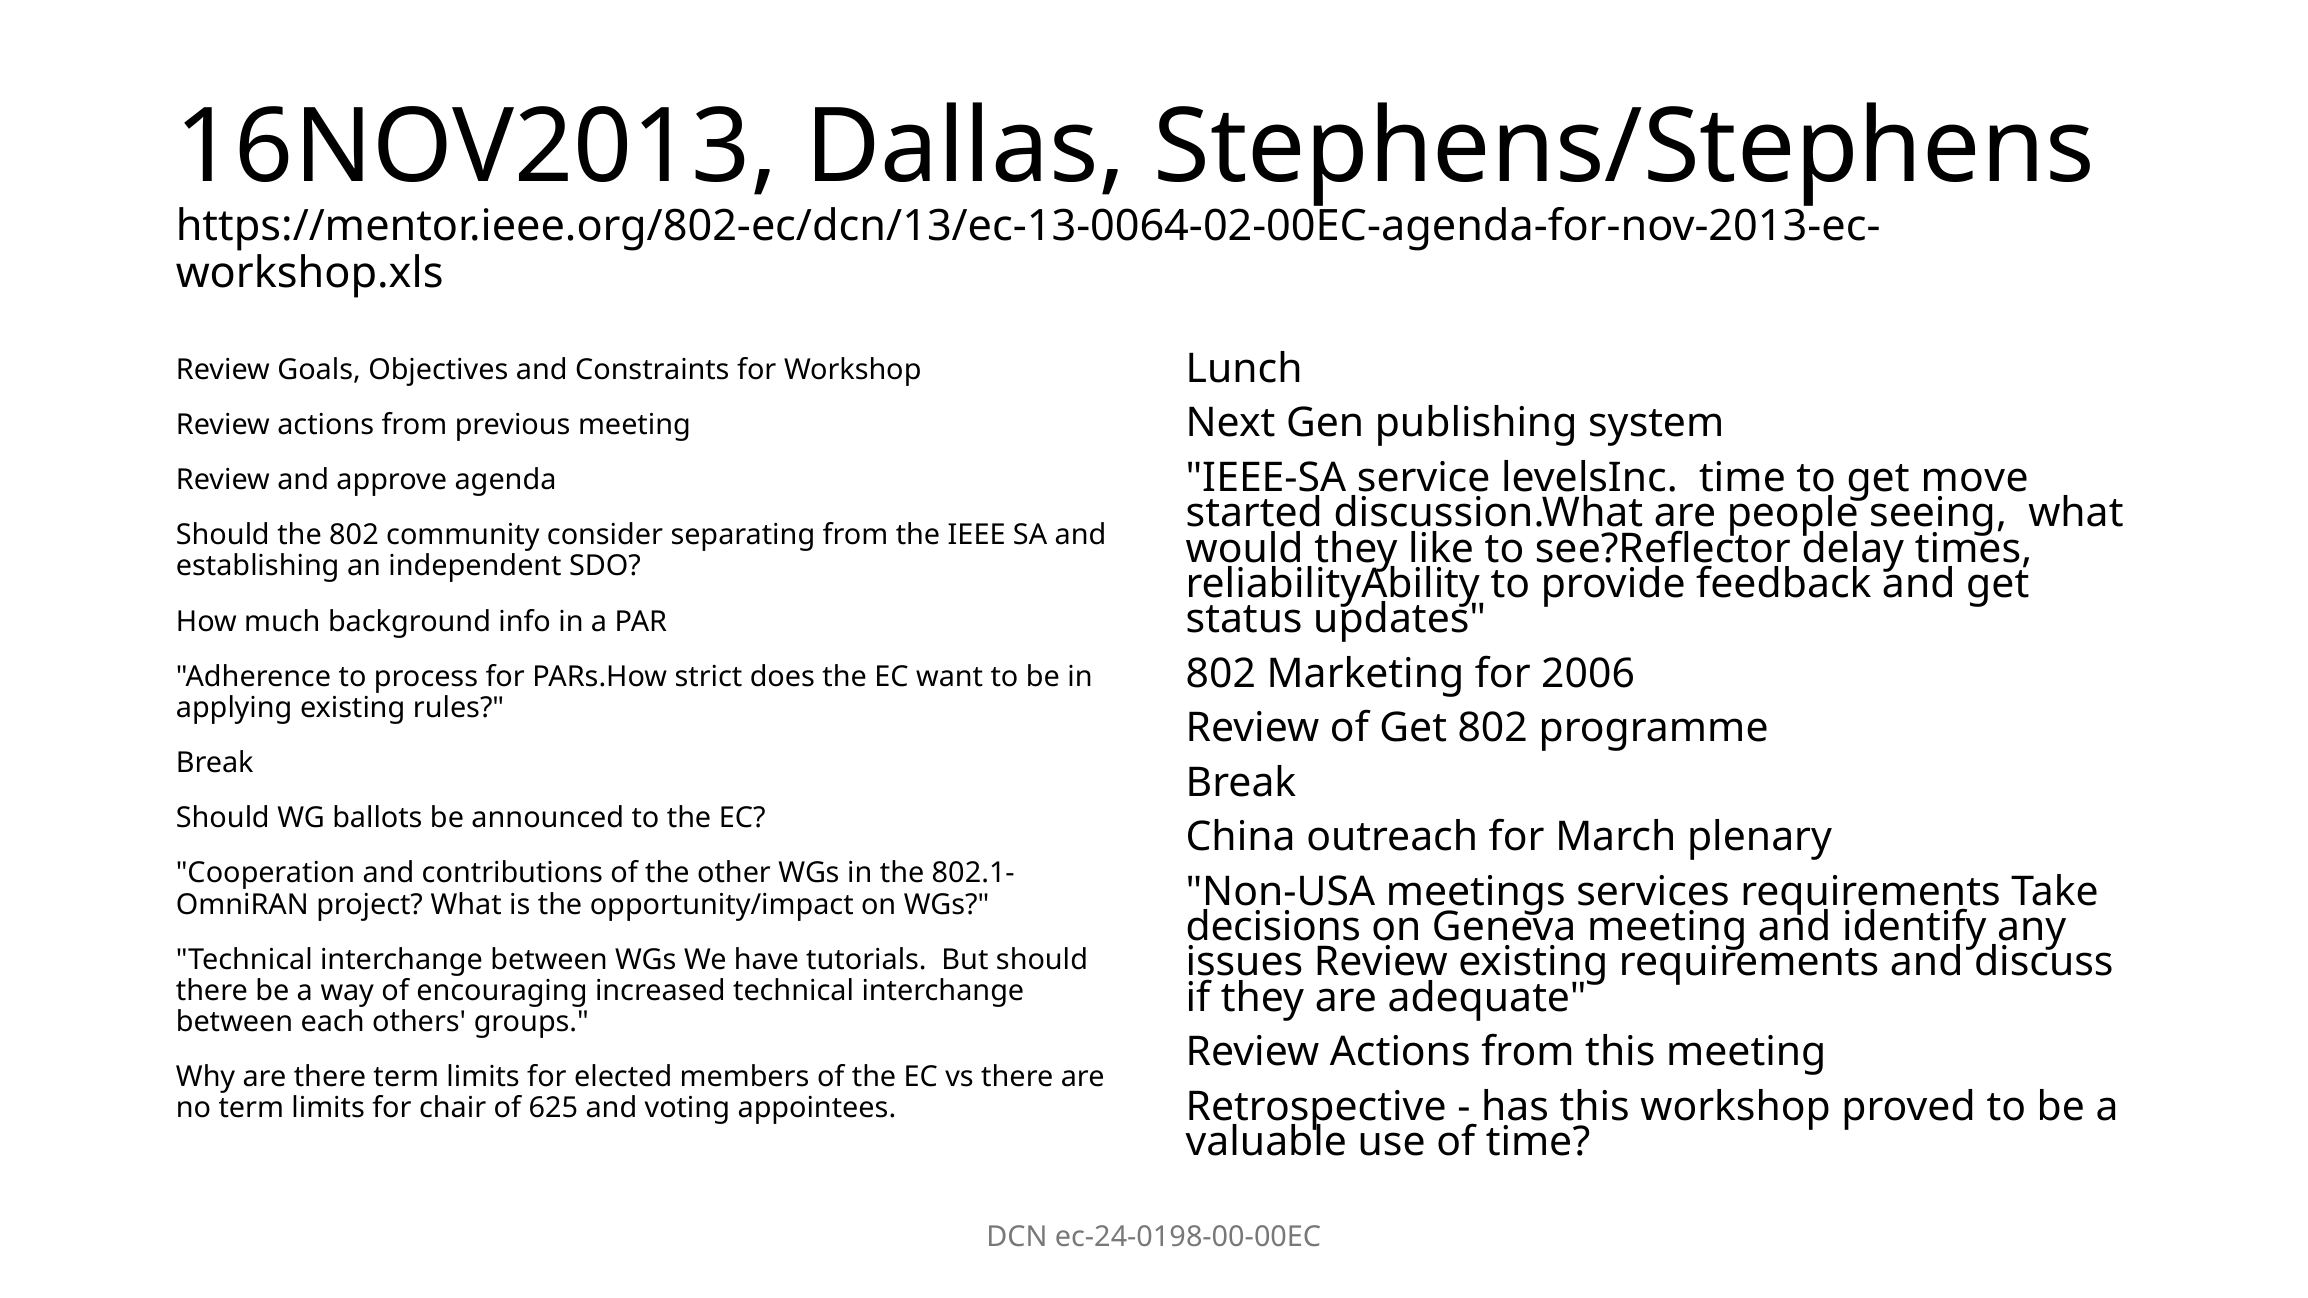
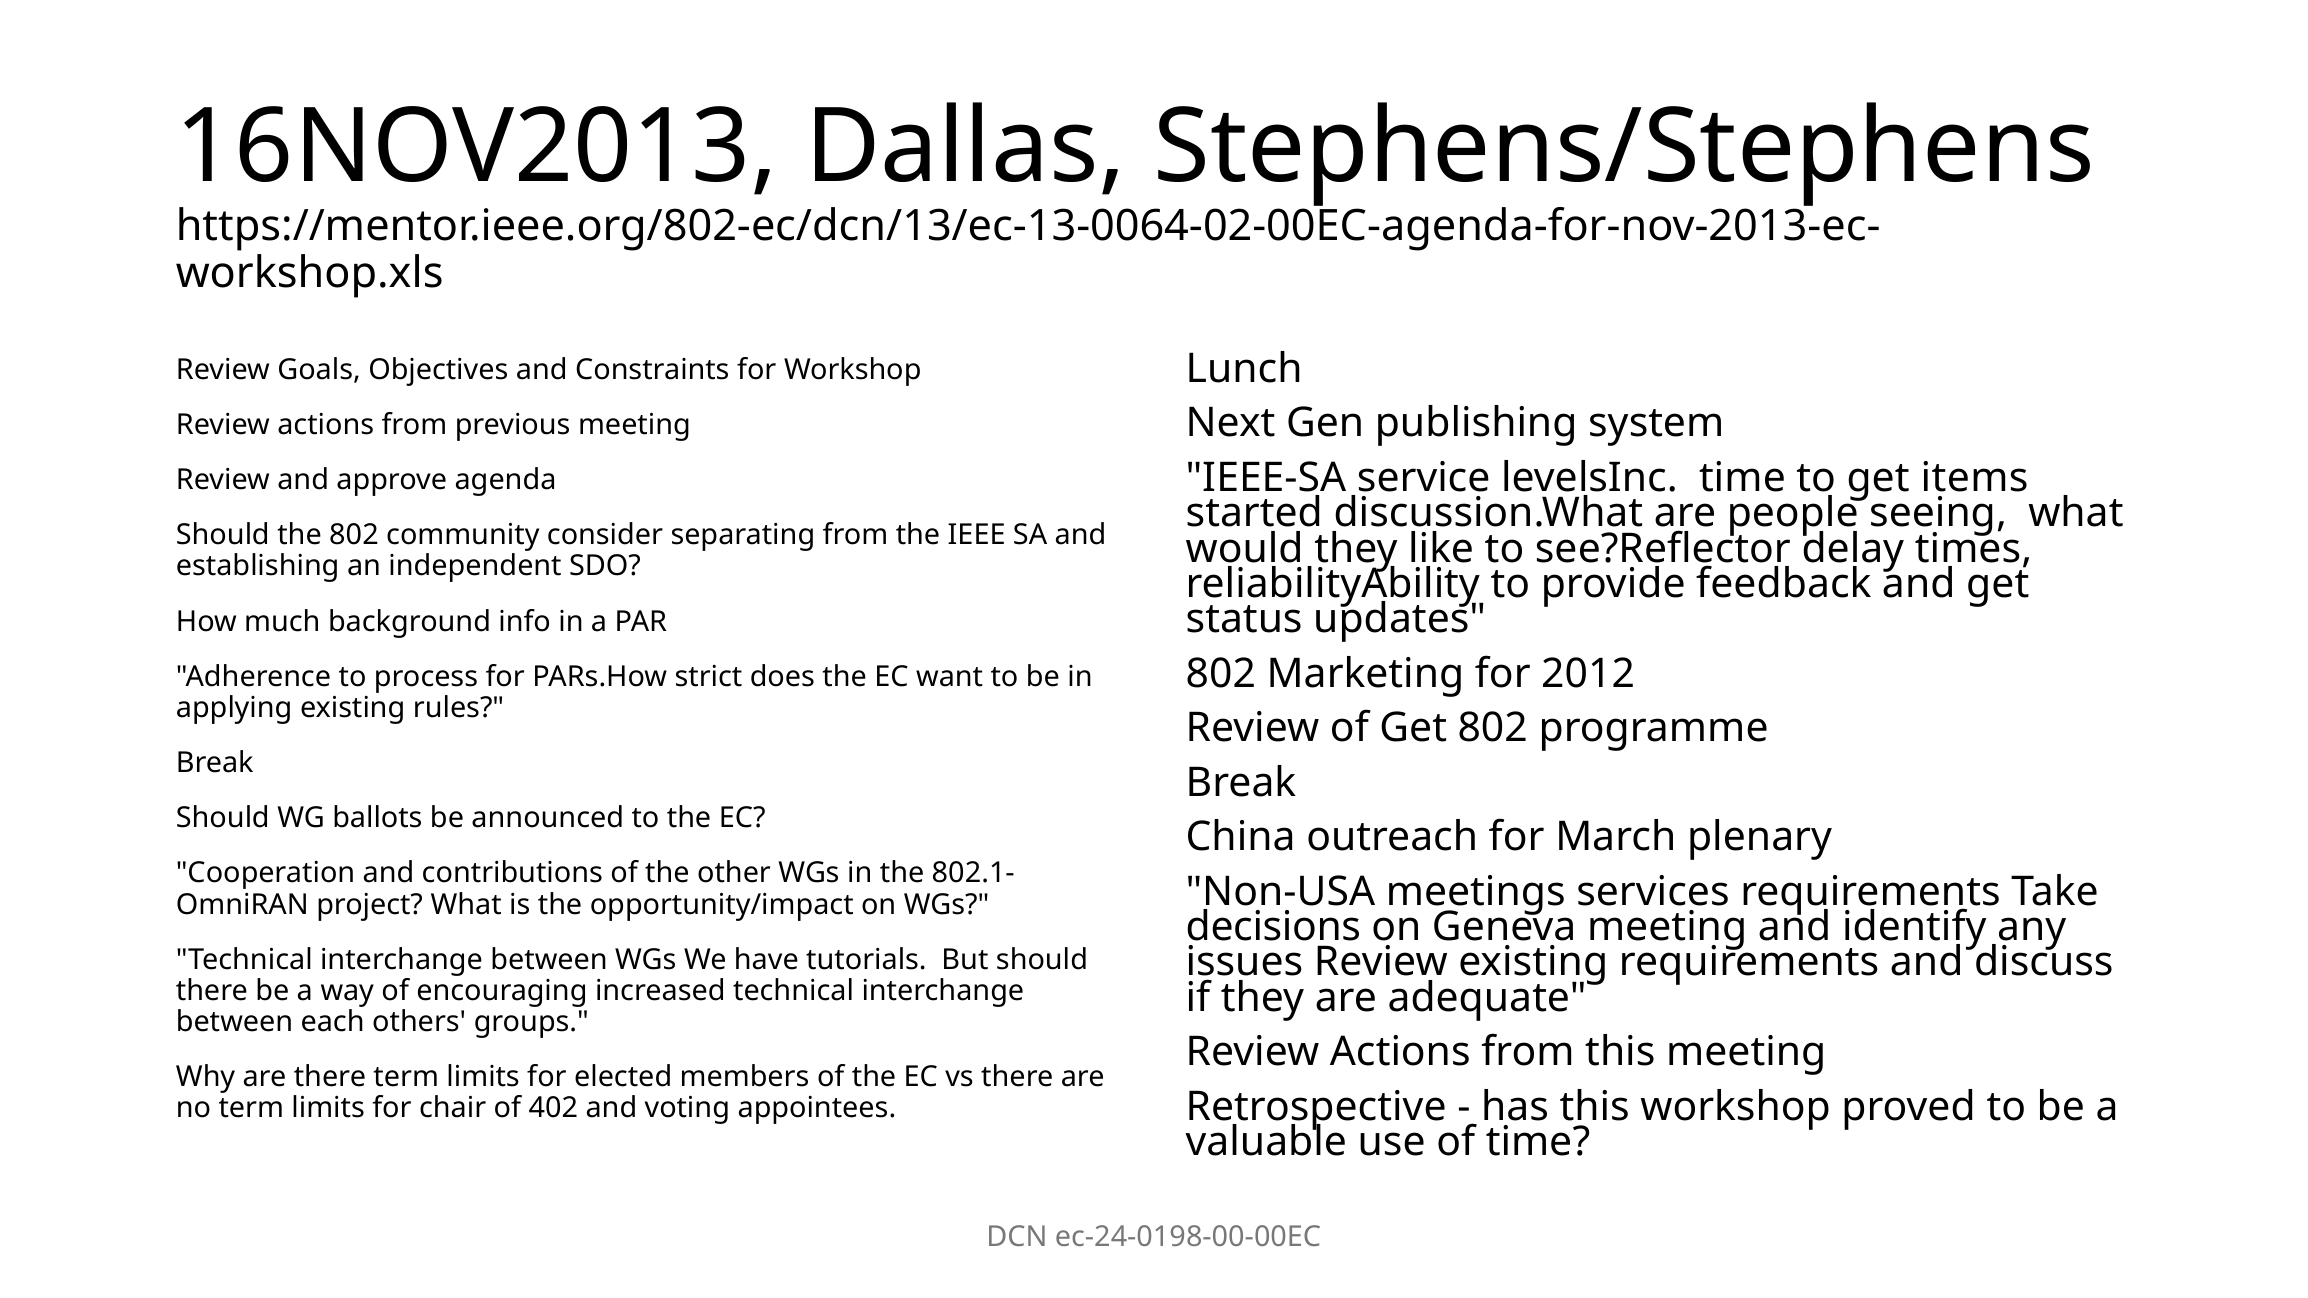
move: move -> items
2006: 2006 -> 2012
625: 625 -> 402
